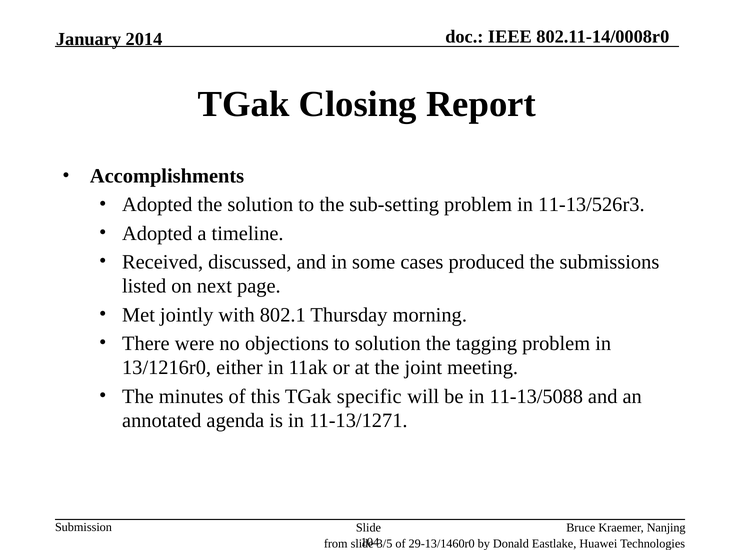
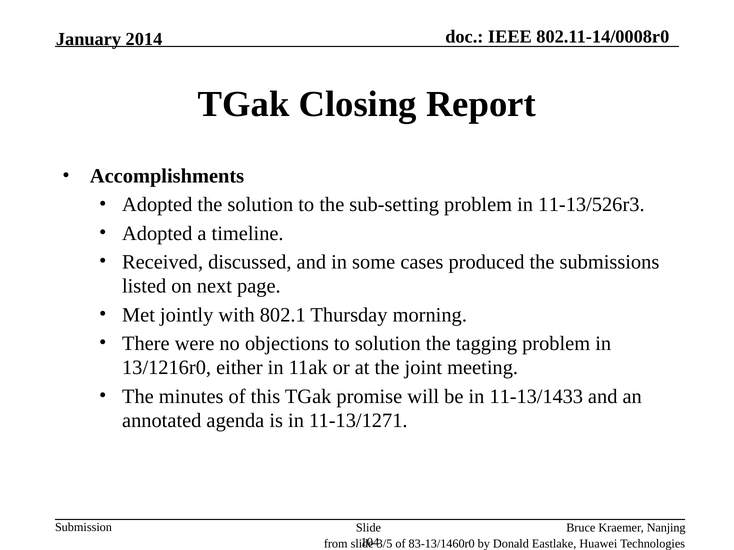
specific: specific -> promise
11-13/5088: 11-13/5088 -> 11-13/1433
29-13/1460r0: 29-13/1460r0 -> 83-13/1460r0
